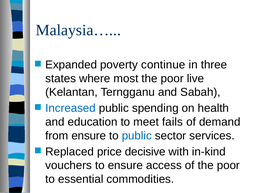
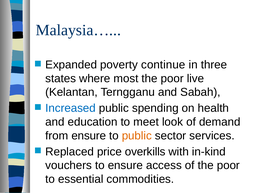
fails: fails -> look
public at (137, 136) colour: blue -> orange
decisive: decisive -> overkills
